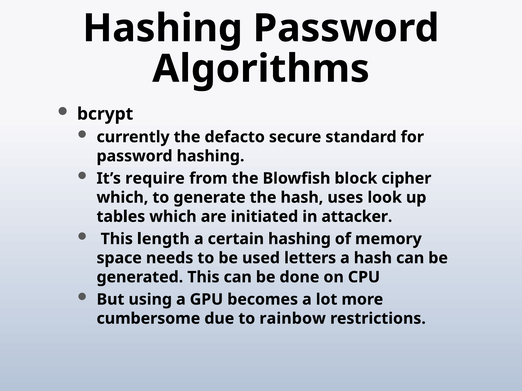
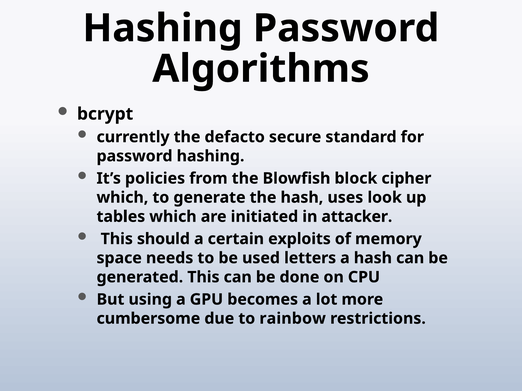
require: require -> policies
length: length -> should
certain hashing: hashing -> exploits
